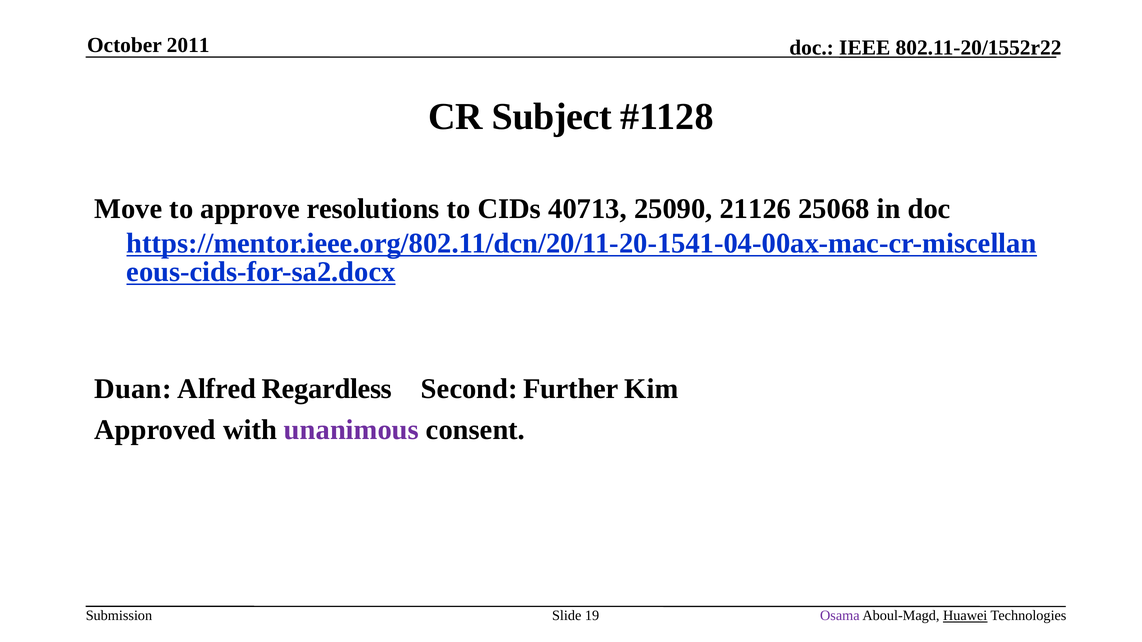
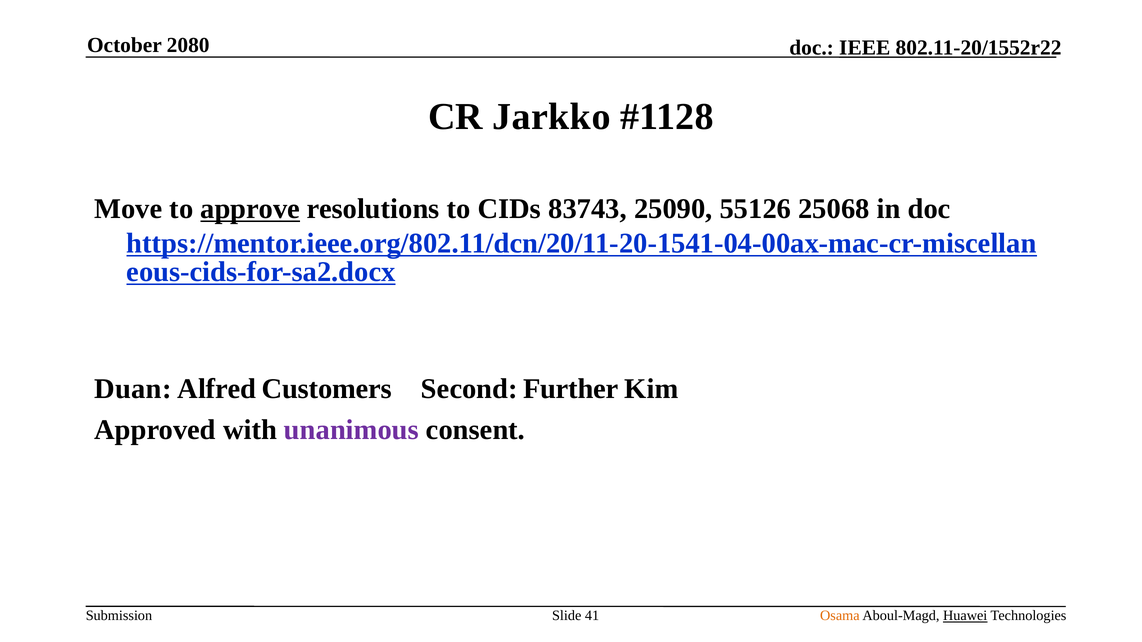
2011: 2011 -> 2080
Subject: Subject -> Jarkko
approve underline: none -> present
40713: 40713 -> 83743
21126: 21126 -> 55126
Regardless: Regardless -> Customers
19: 19 -> 41
Osama colour: purple -> orange
